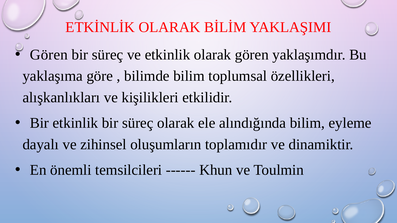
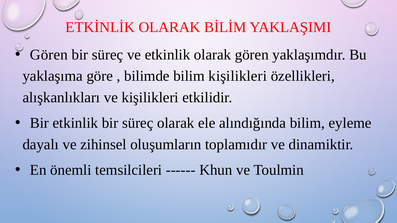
bilim toplumsal: toplumsal -> kişilikleri
